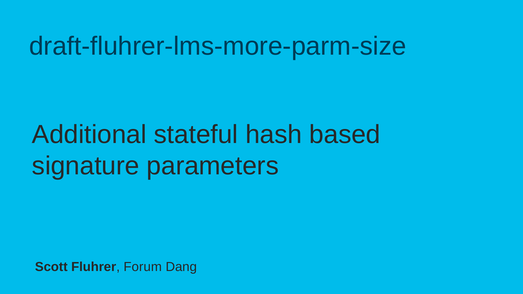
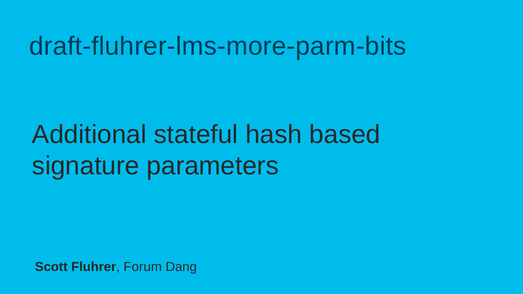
draft-fluhrer-lms-more-parm-size: draft-fluhrer-lms-more-parm-size -> draft-fluhrer-lms-more-parm-bits
